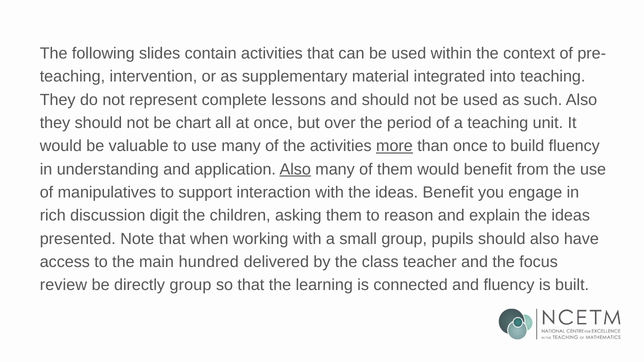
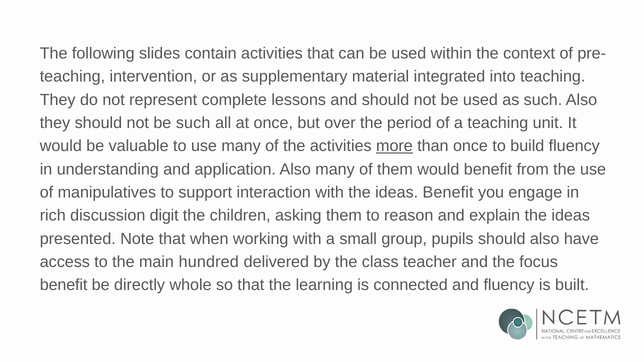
be chart: chart -> such
Also at (295, 169) underline: present -> none
review at (63, 285): review -> benefit
directly group: group -> whole
